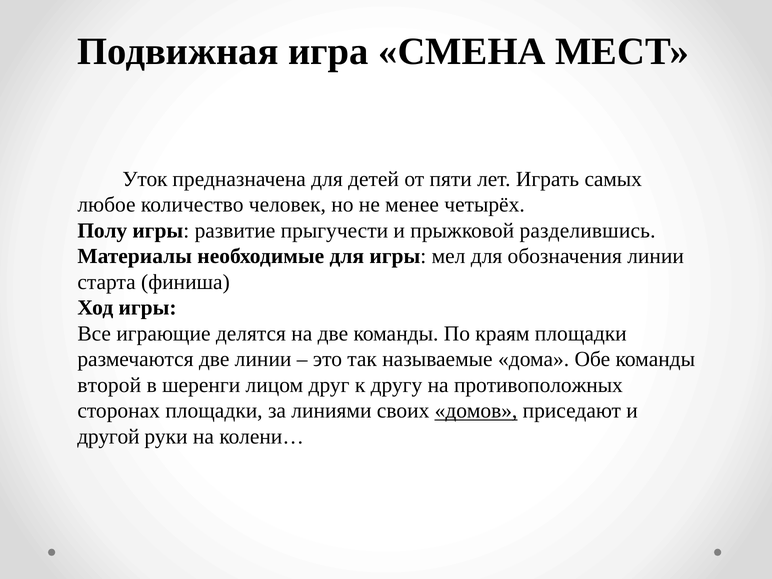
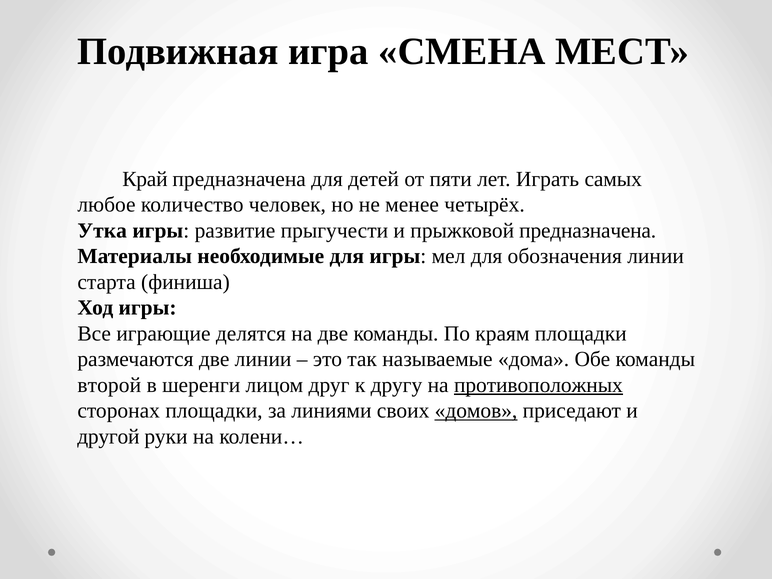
Уток: Уток -> Край
Полу: Полу -> Утка
прыжковой разделившись: разделившись -> предназначена
противоположных underline: none -> present
